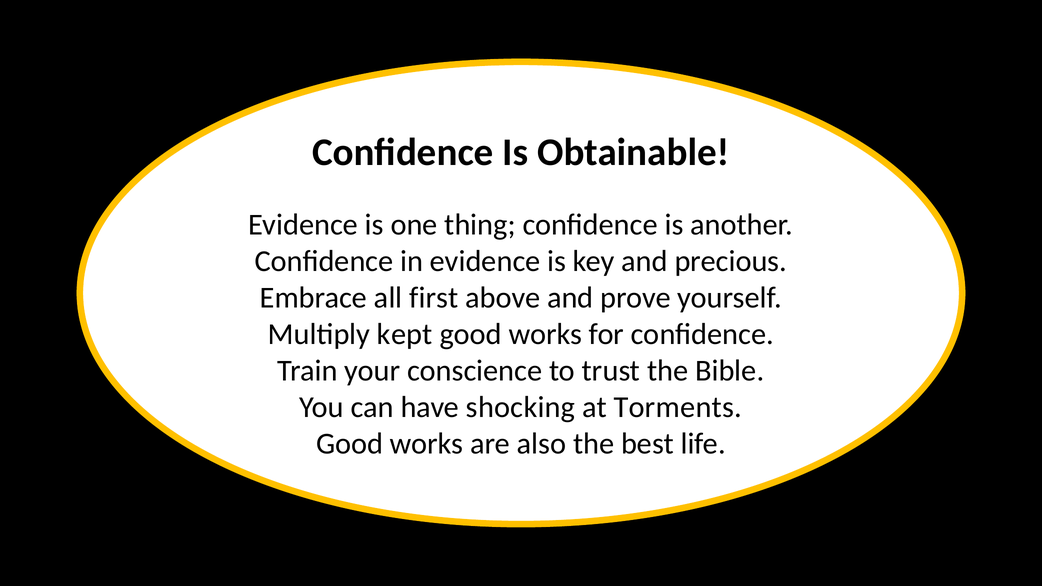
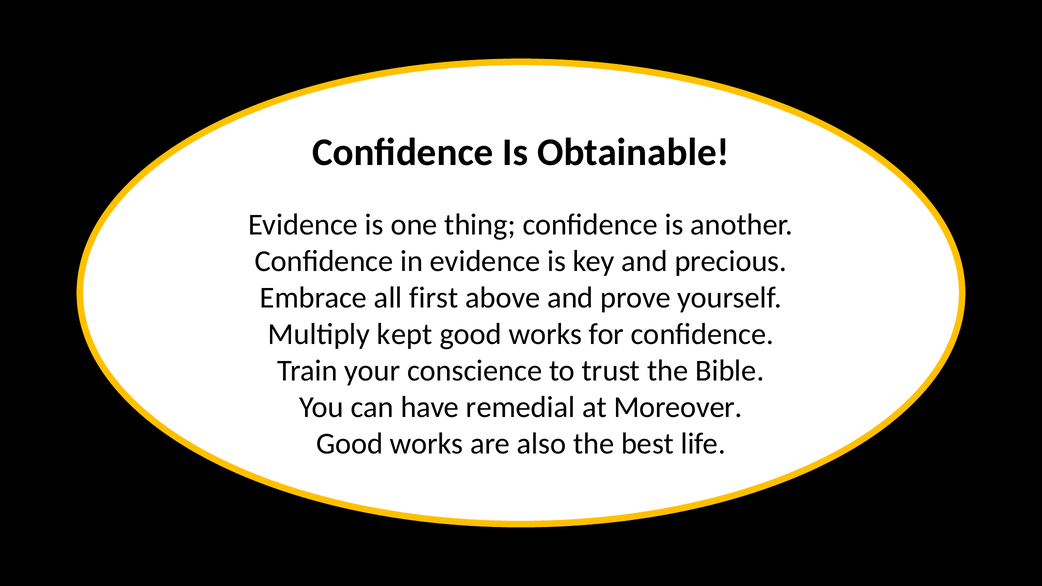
shocking: shocking -> remedial
Torments: Torments -> Moreover
